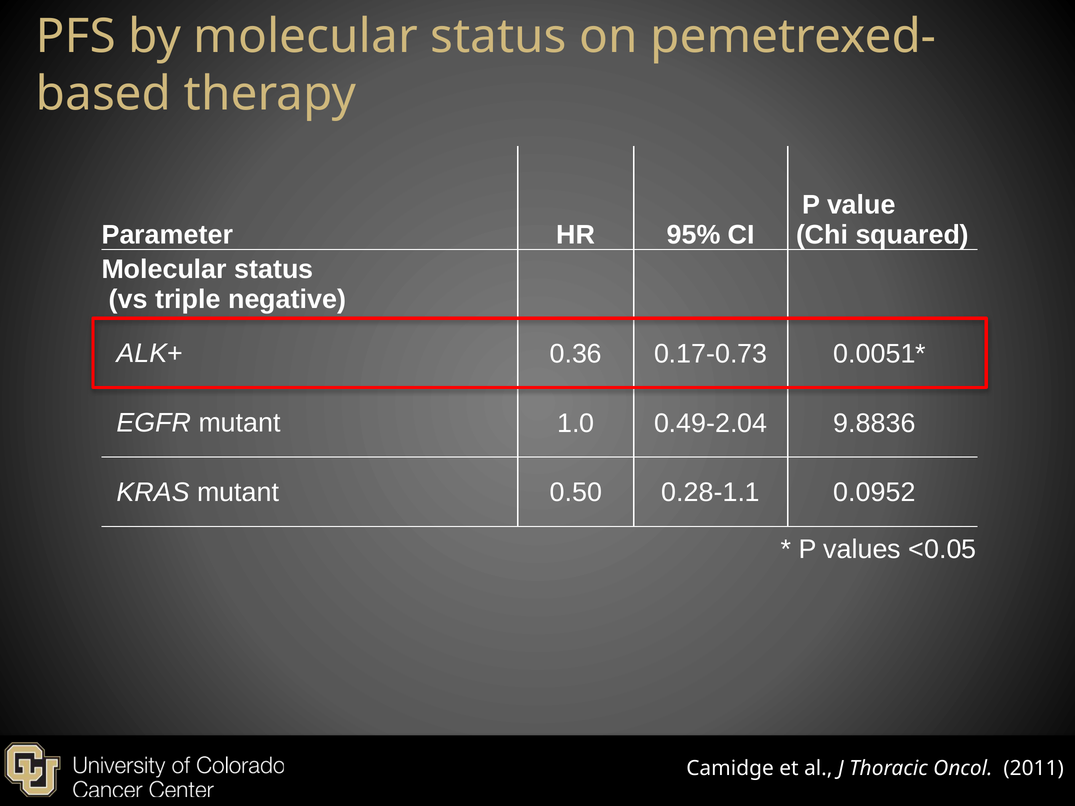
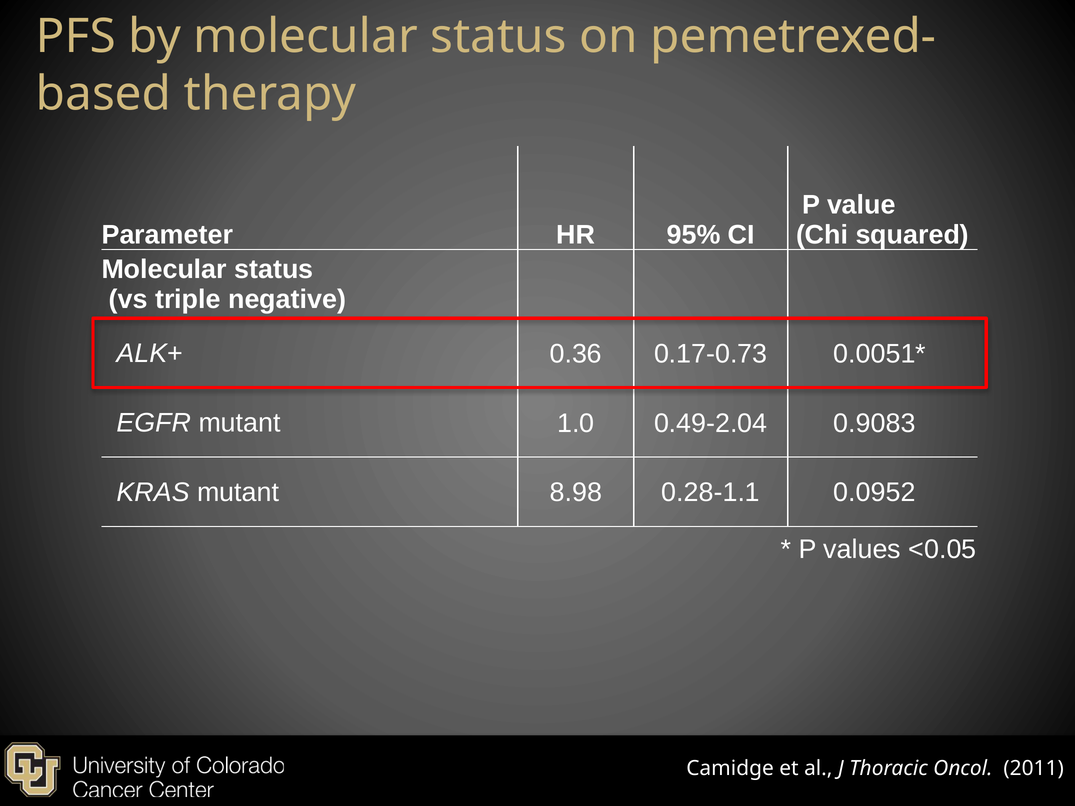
9.8836: 9.8836 -> 0.9083
0.50: 0.50 -> 8.98
